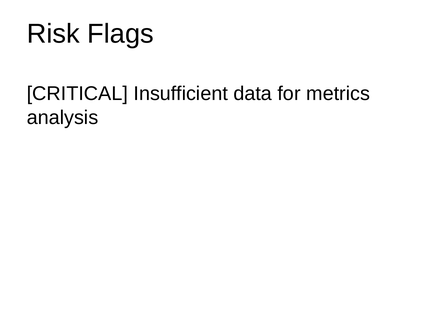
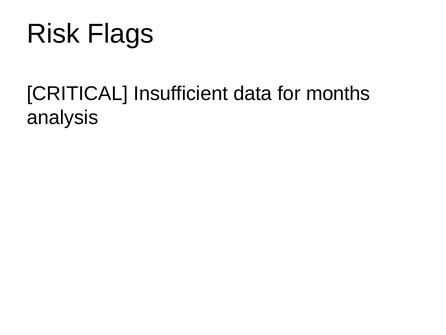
metrics: metrics -> months
